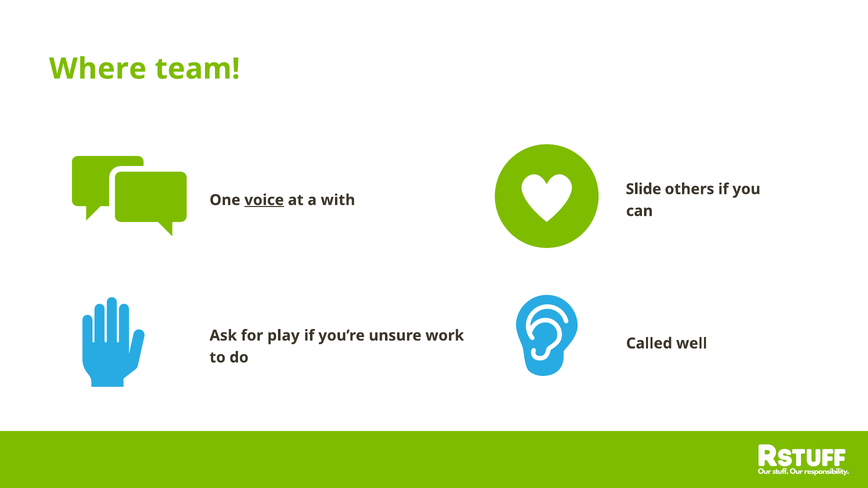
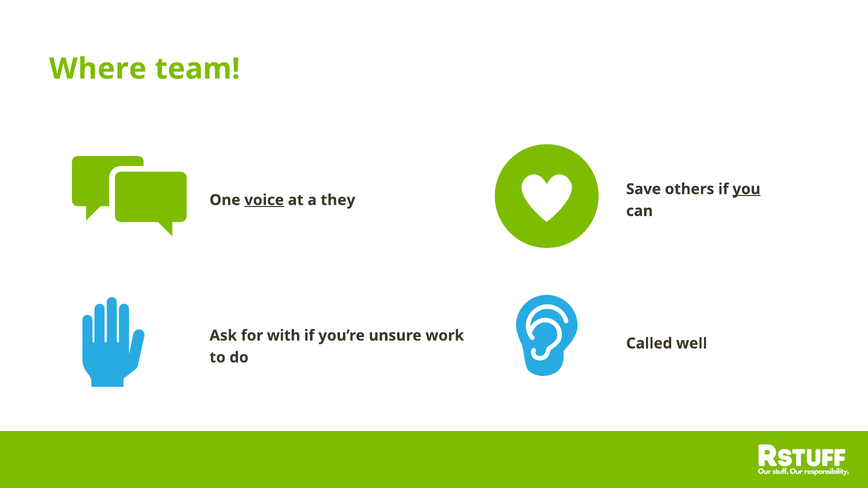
Slide: Slide -> Save
you underline: none -> present
with: with -> they
play: play -> with
